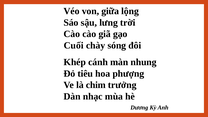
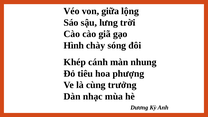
Cuối: Cuối -> Hình
chim: chim -> cùng
